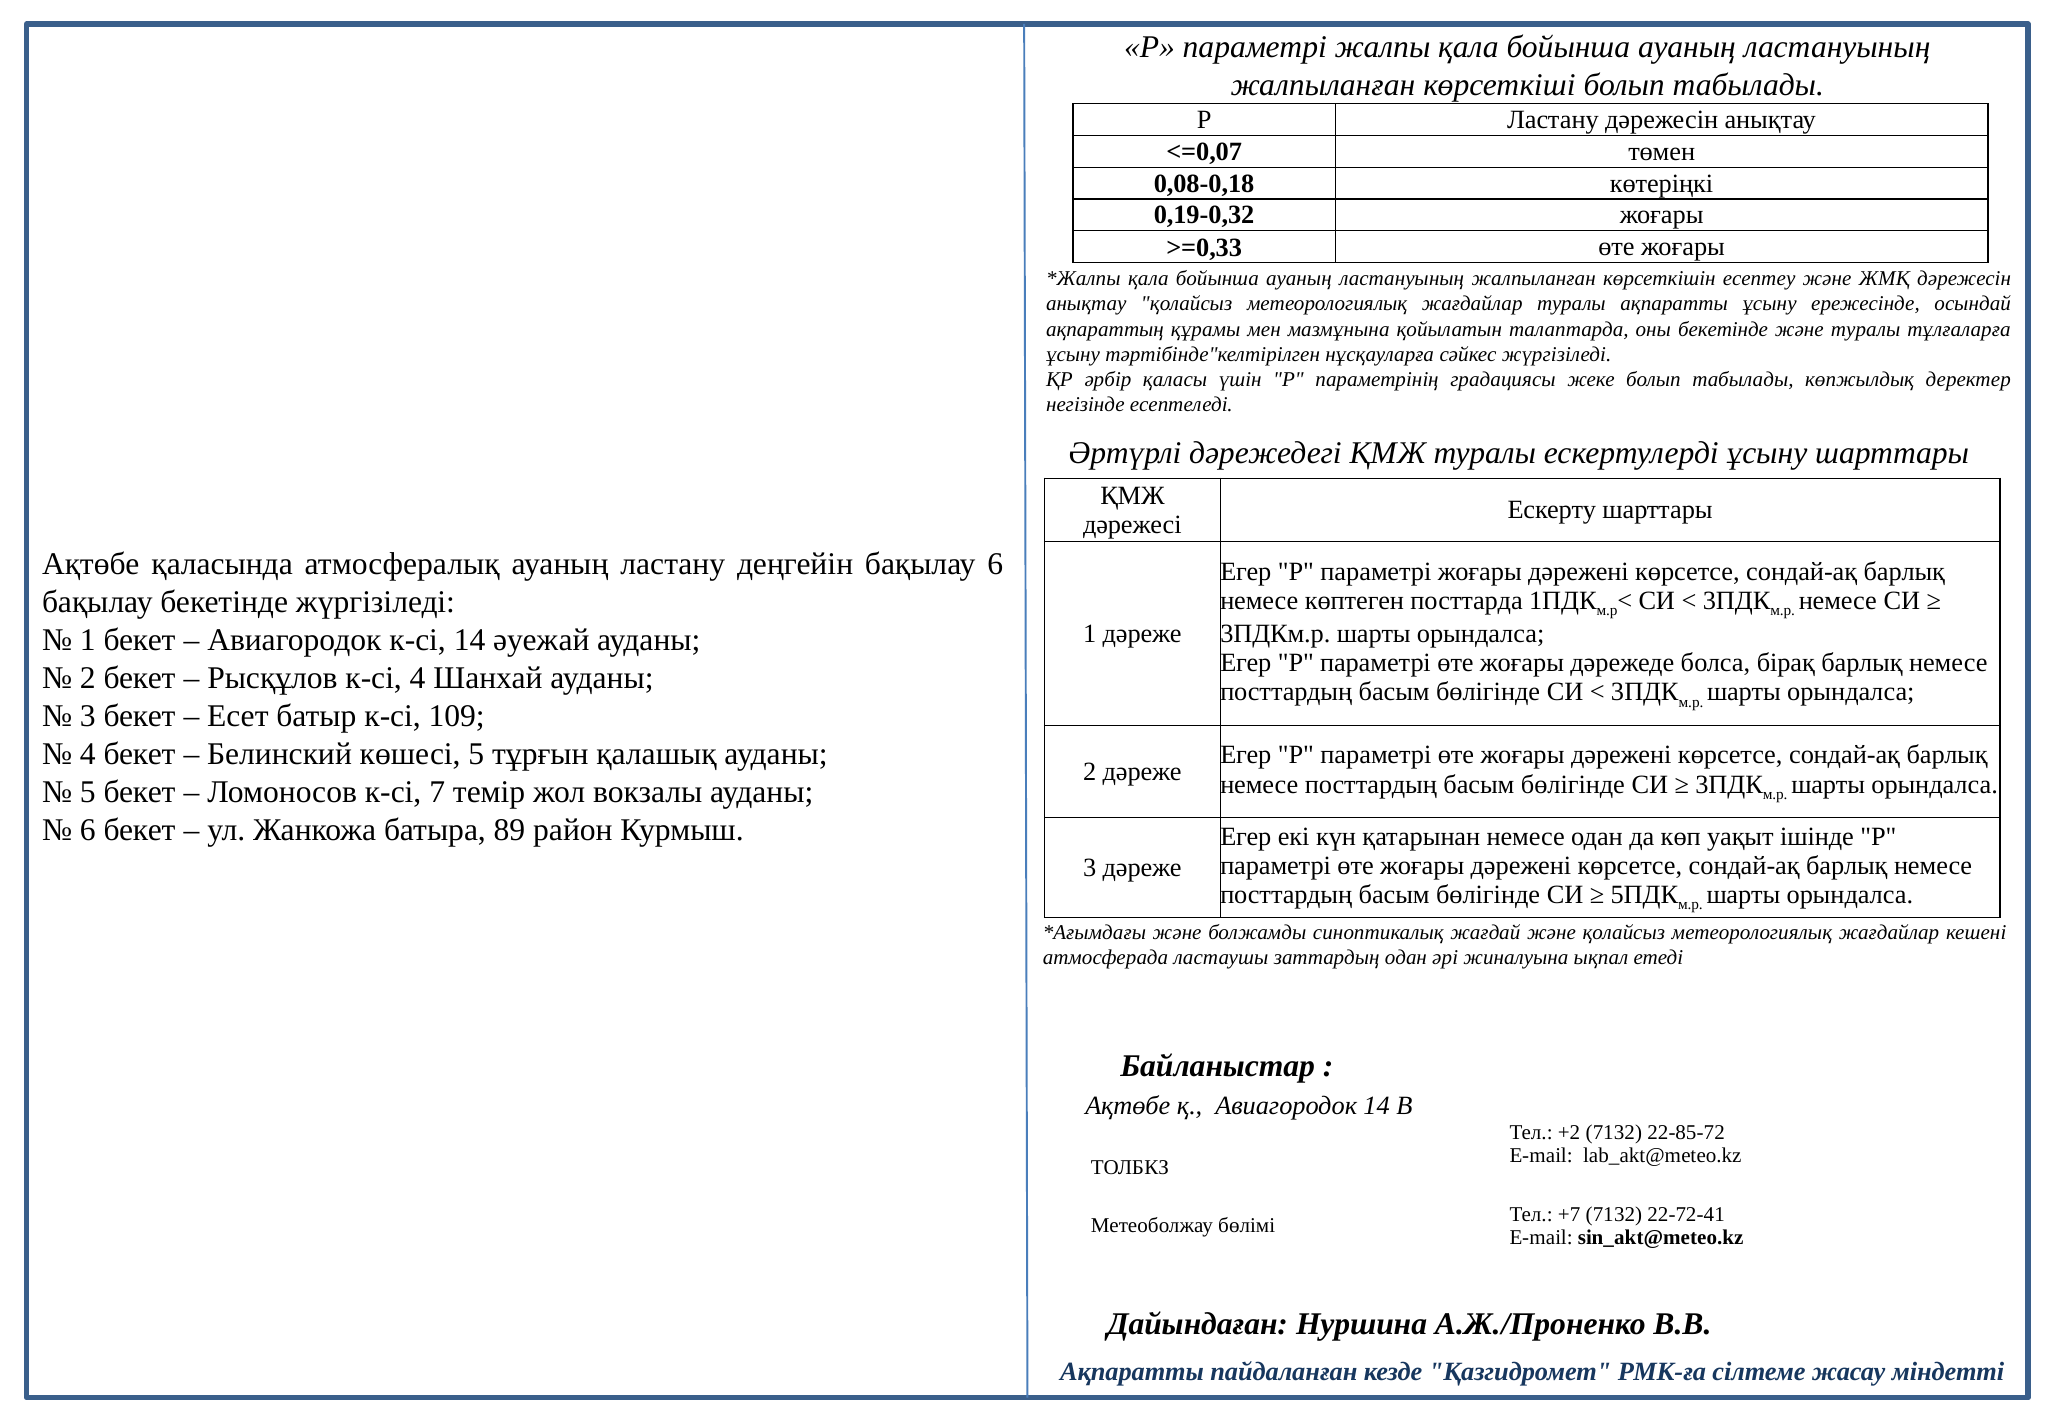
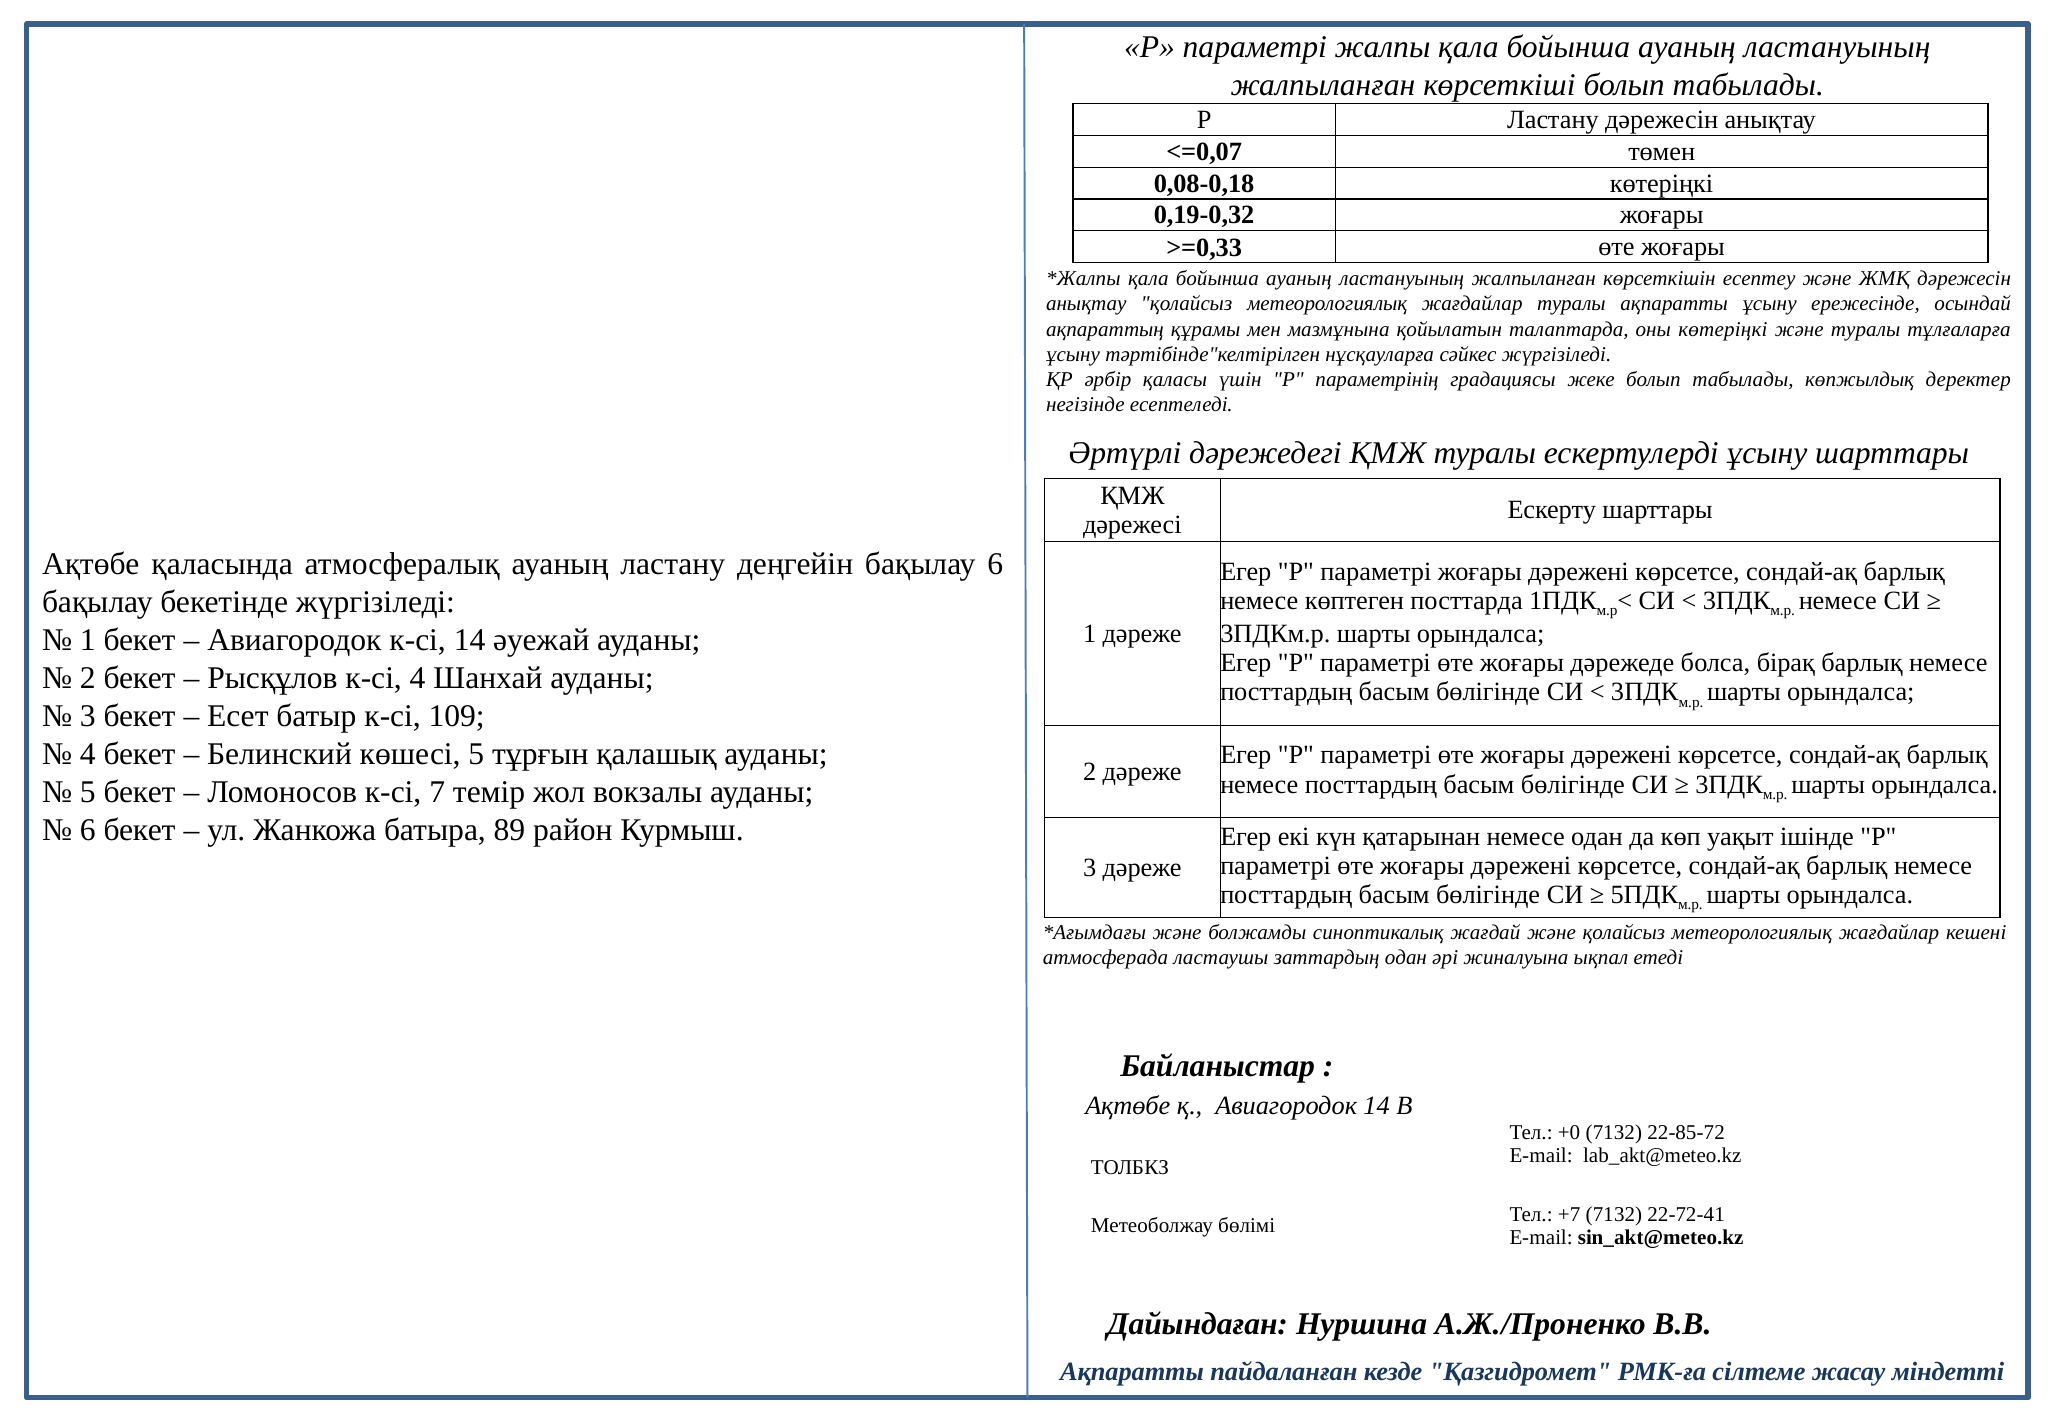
оны бекетінде: бекетінде -> көтеріңкі
+2: +2 -> +0
